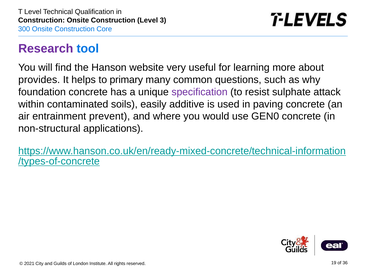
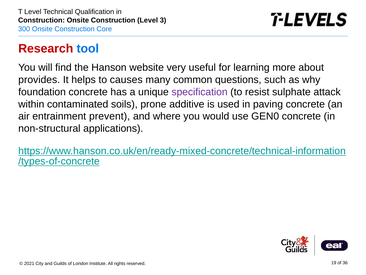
Research colour: purple -> red
primary: primary -> causes
easily: easily -> prone
